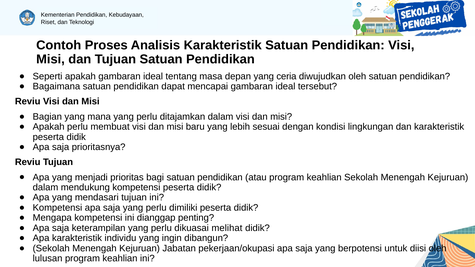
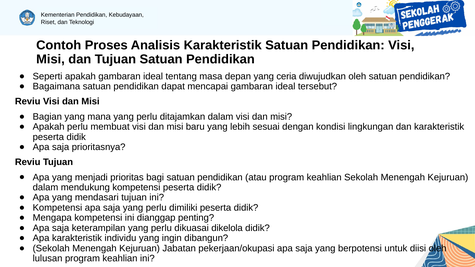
melihat: melihat -> dikelola
